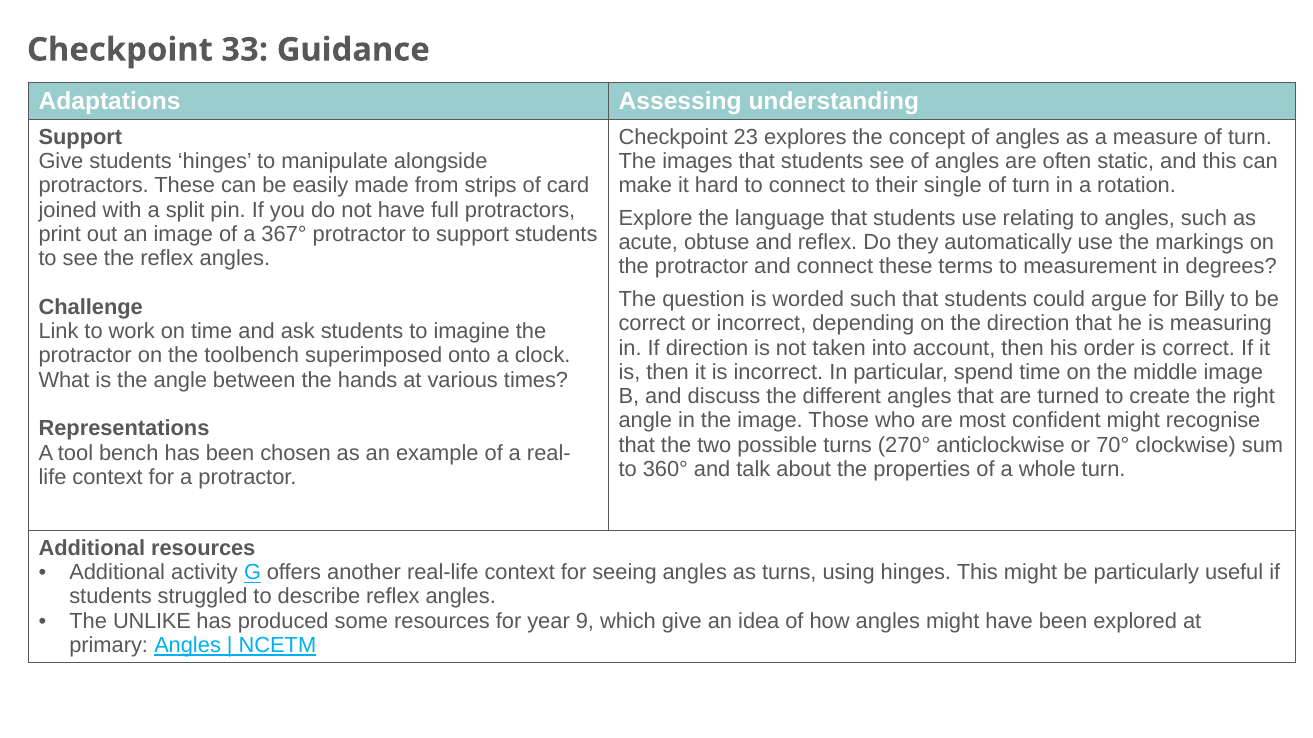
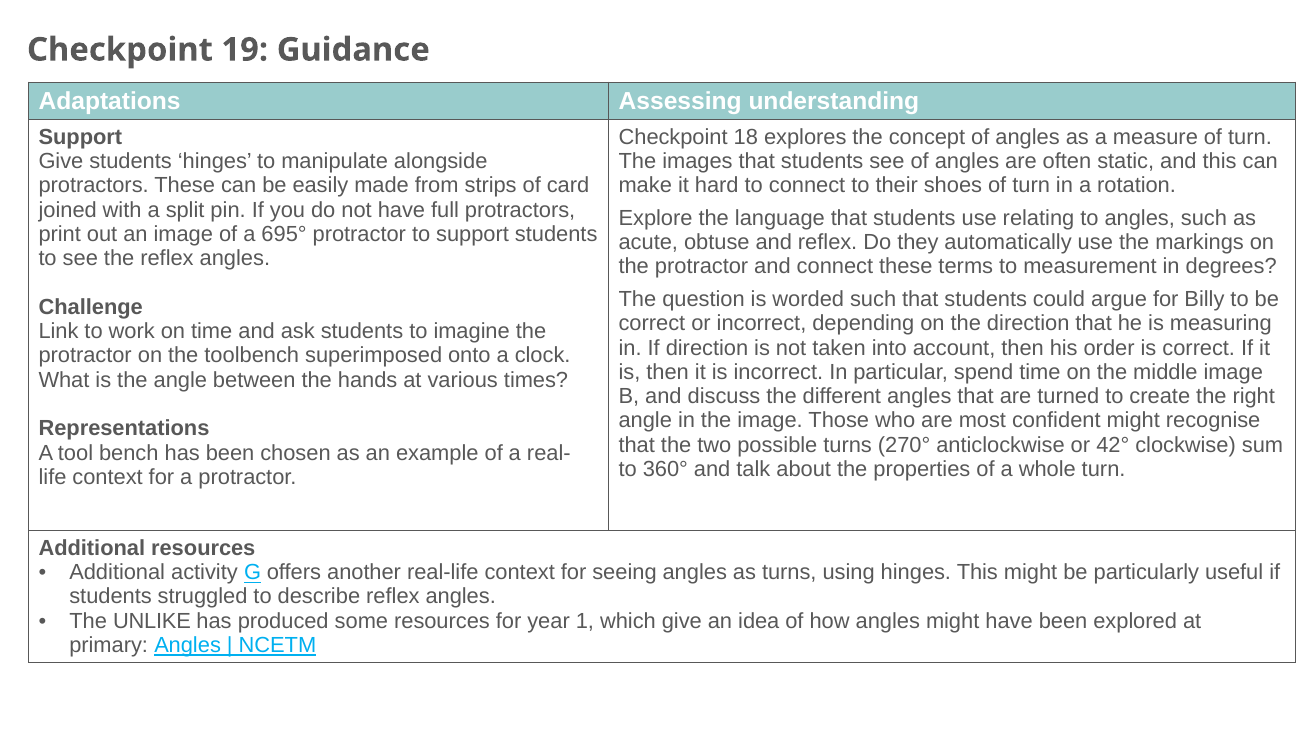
33: 33 -> 19
23: 23 -> 18
single: single -> shoes
367°: 367° -> 695°
70°: 70° -> 42°
9: 9 -> 1
